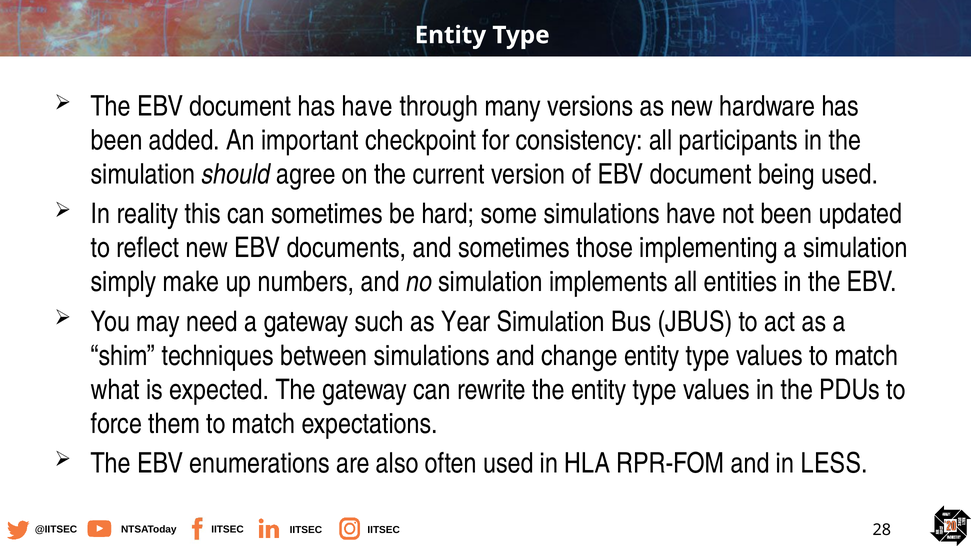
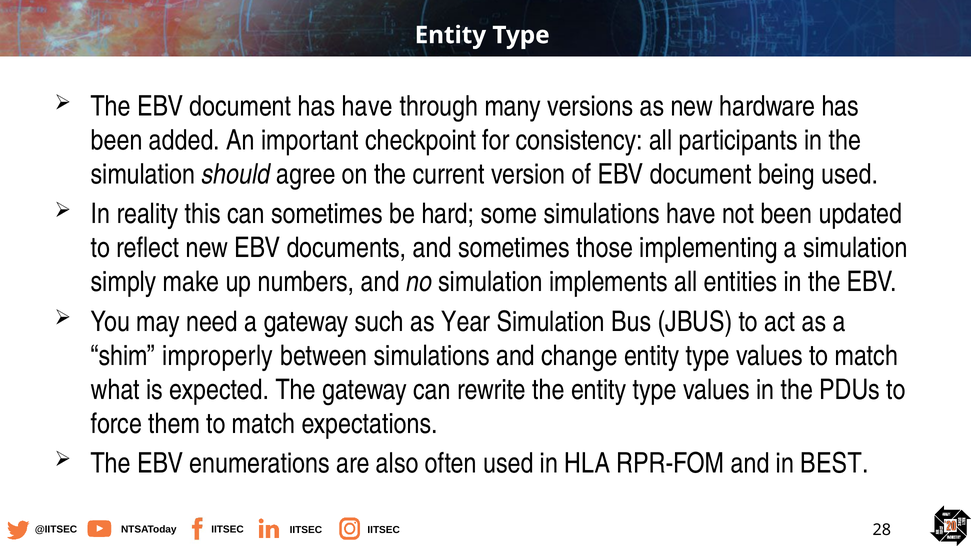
techniques: techniques -> improperly
LESS: LESS -> BEST
